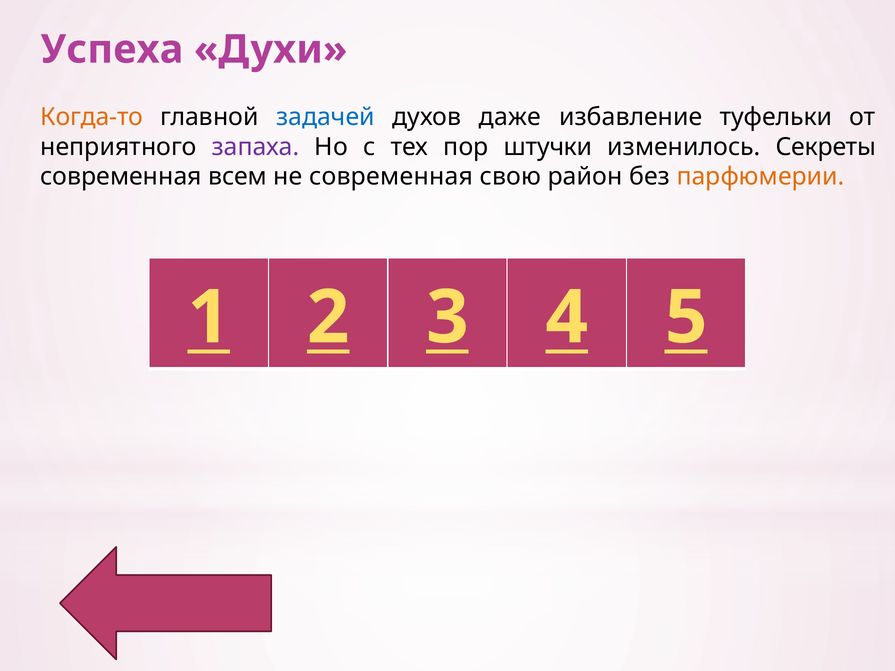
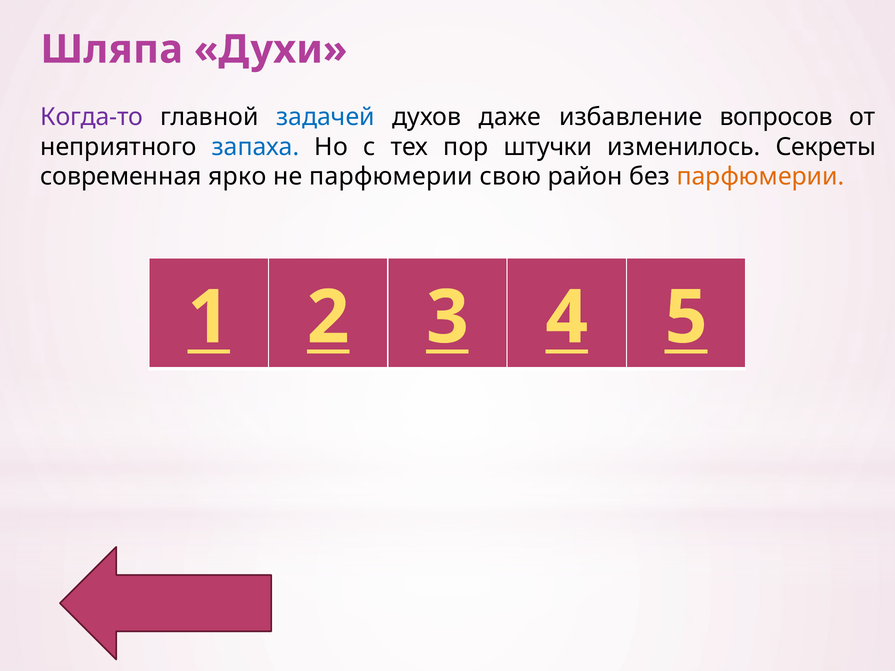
Успеха: Успеха -> Шляпа
Когда-то colour: orange -> purple
туфельки: туфельки -> вопросов
запаха colour: purple -> blue
всем: всем -> ярко
не современная: современная -> парфюмерии
